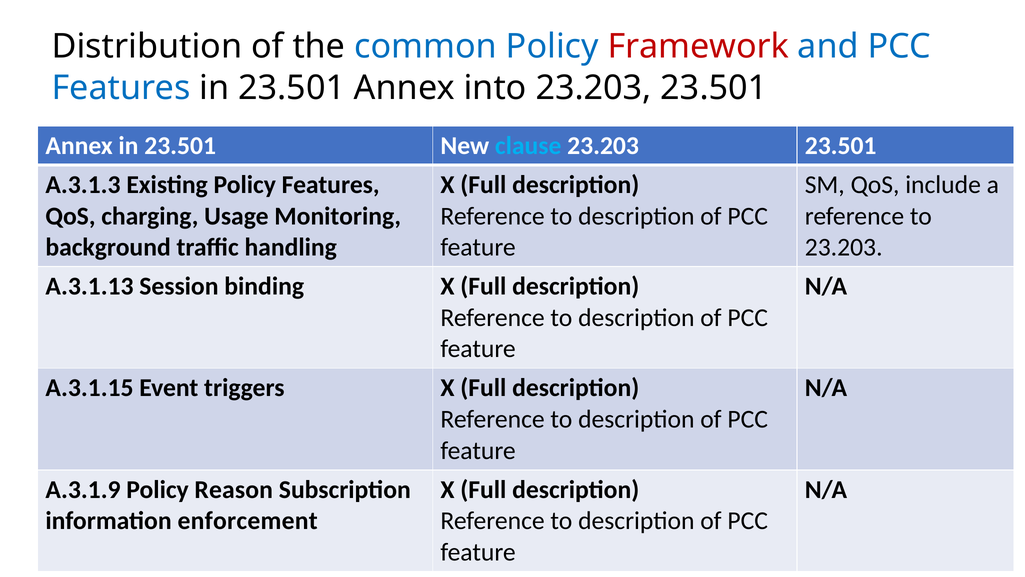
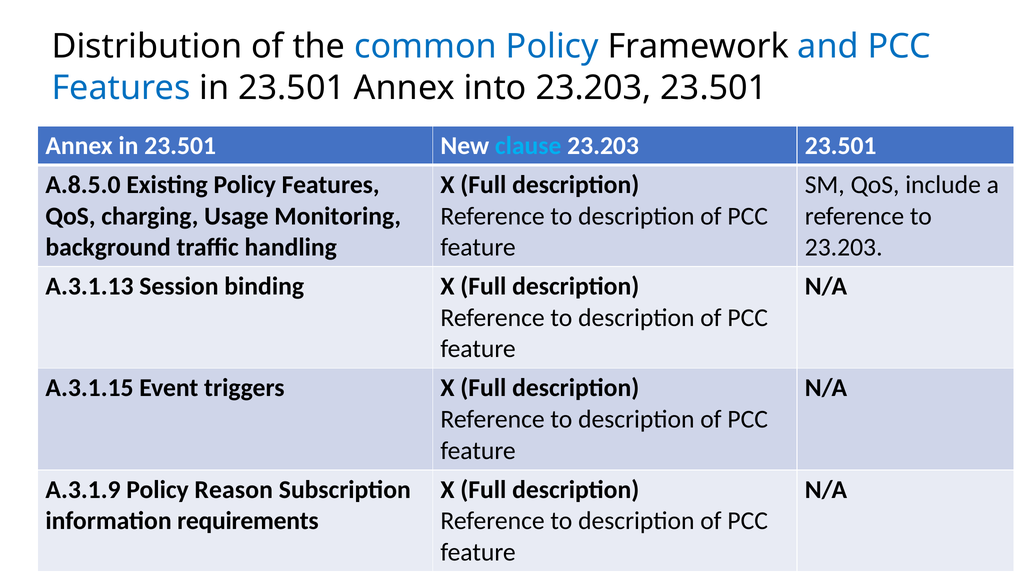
Framework colour: red -> black
A.3.1.3: A.3.1.3 -> A.8.5.0
enforcement: enforcement -> requirements
